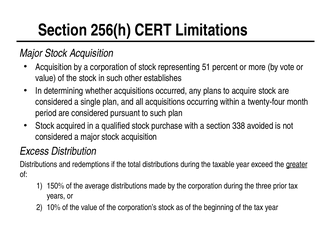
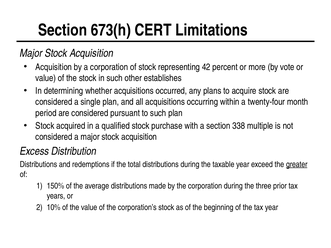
256(h: 256(h -> 673(h
51: 51 -> 42
avoided: avoided -> multiple
